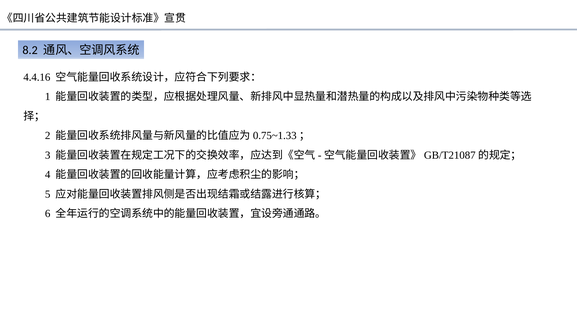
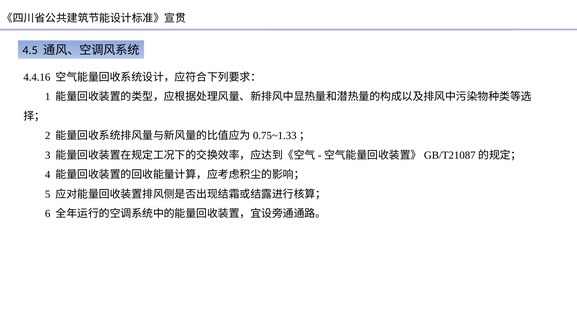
8.2: 8.2 -> 4.5
